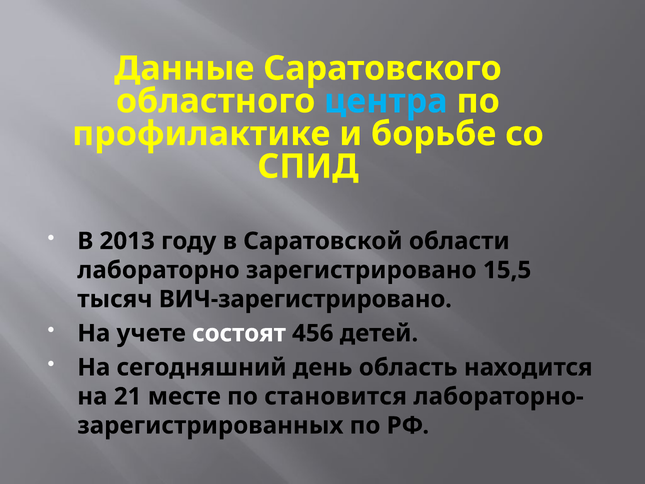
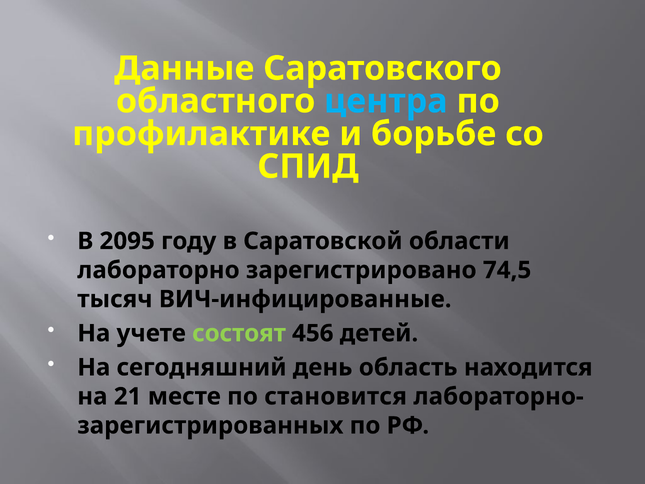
2013: 2013 -> 2095
15,5: 15,5 -> 74,5
ВИЧ-зарегистрировано: ВИЧ-зарегистрировано -> ВИЧ-инфицированные
состоят colour: white -> light green
